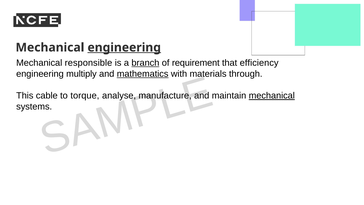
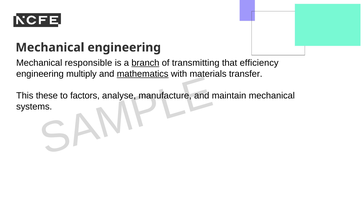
engineering at (124, 47) underline: present -> none
requirement: requirement -> transmitting
through: through -> transfer
cable: cable -> these
torque: torque -> factors
mechanical at (272, 96) underline: present -> none
